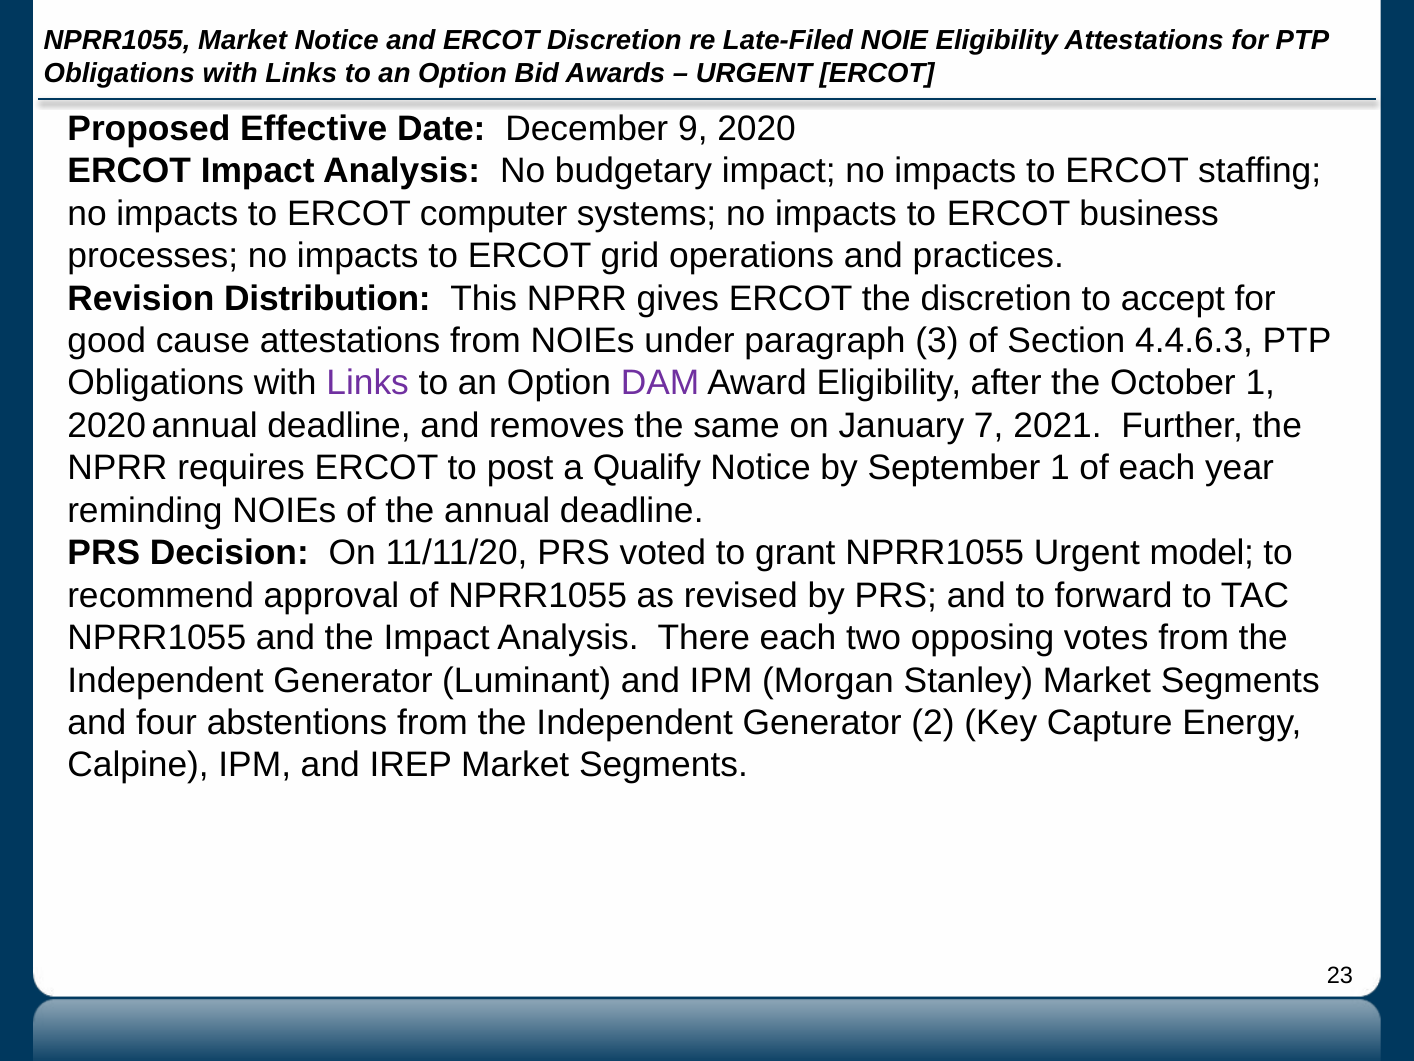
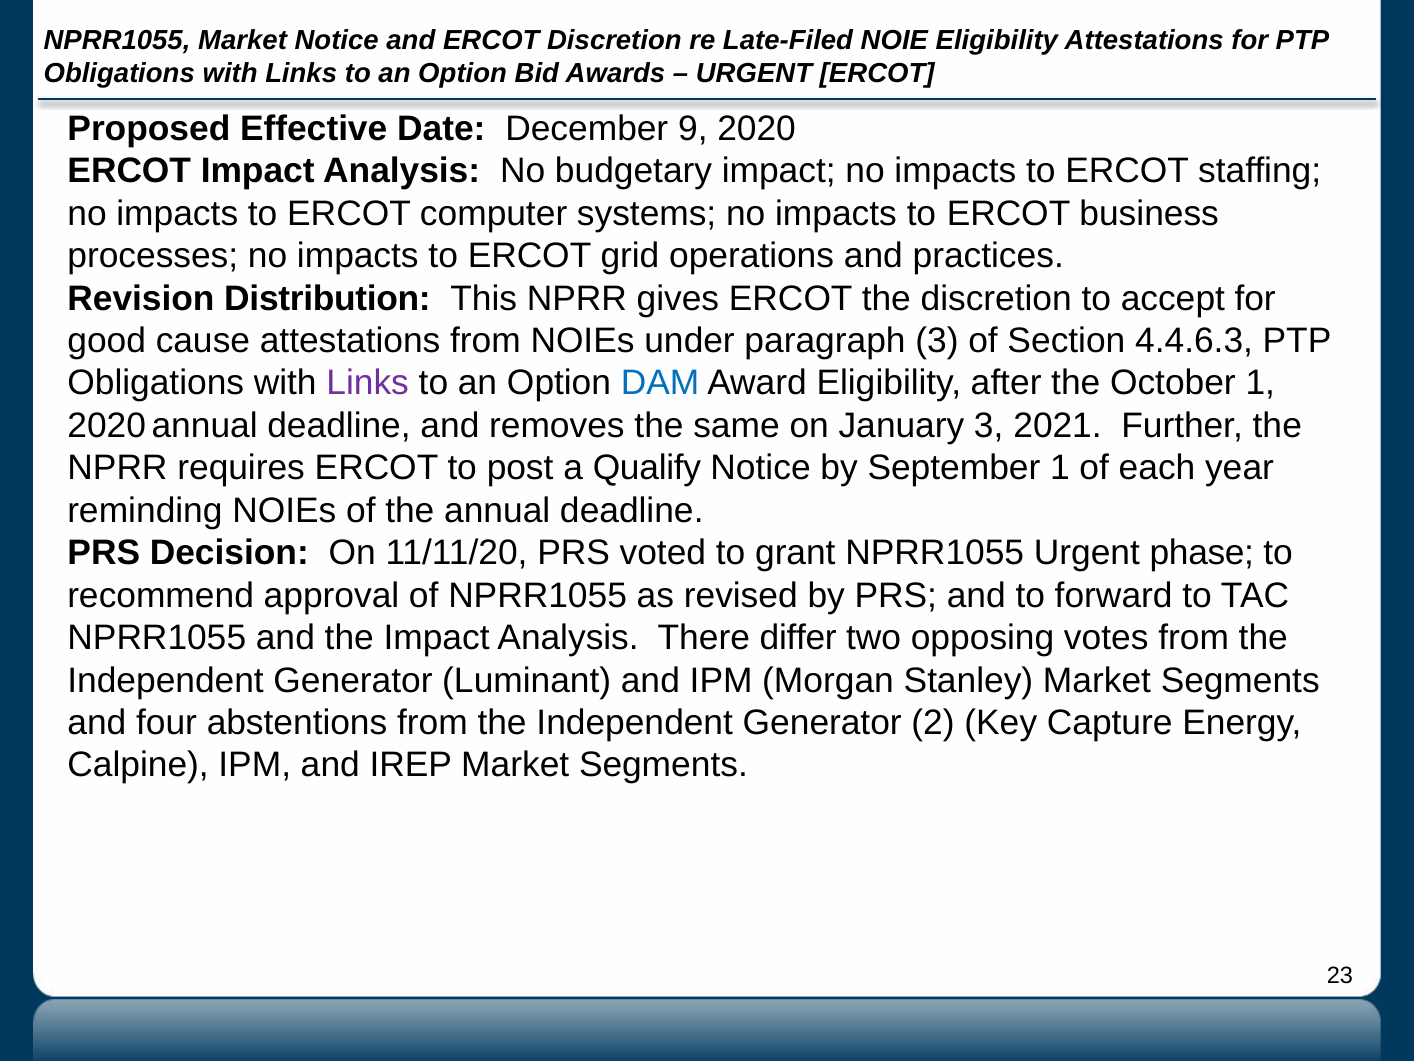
DAM colour: purple -> blue
January 7: 7 -> 3
model: model -> phase
There each: each -> differ
